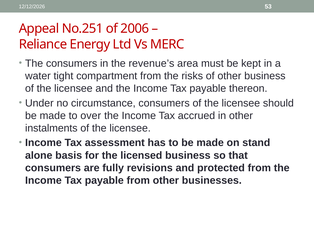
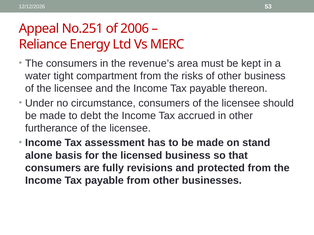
over: over -> debt
instalments: instalments -> furtherance
